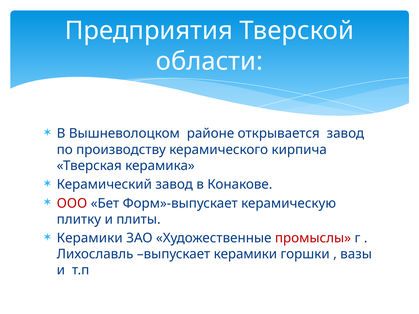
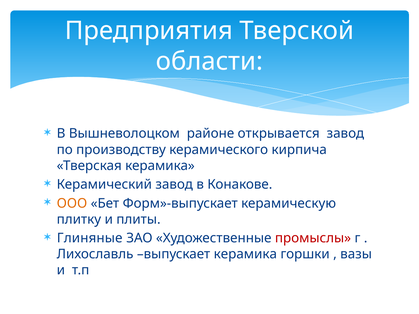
ООО colour: red -> orange
Керамики at (90, 238): Керамики -> Глиняные
выпускает керамики: керамики -> керамика
